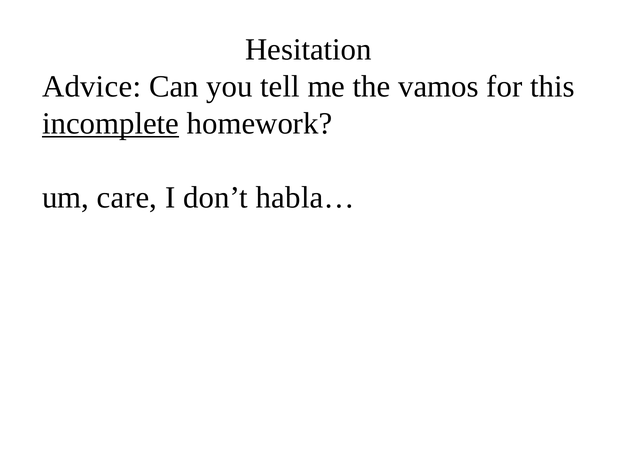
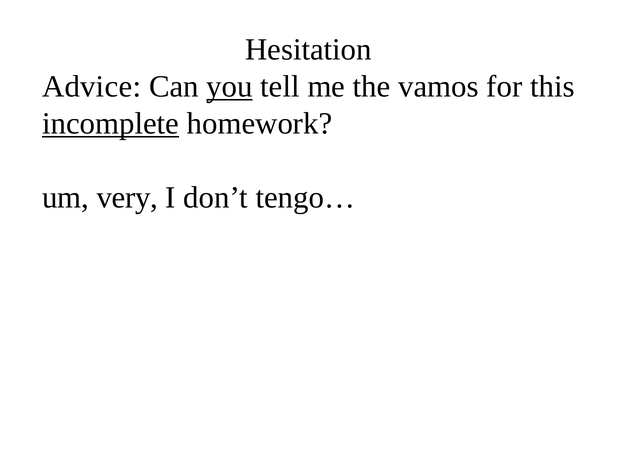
you underline: none -> present
care: care -> very
habla…: habla… -> tengo…
